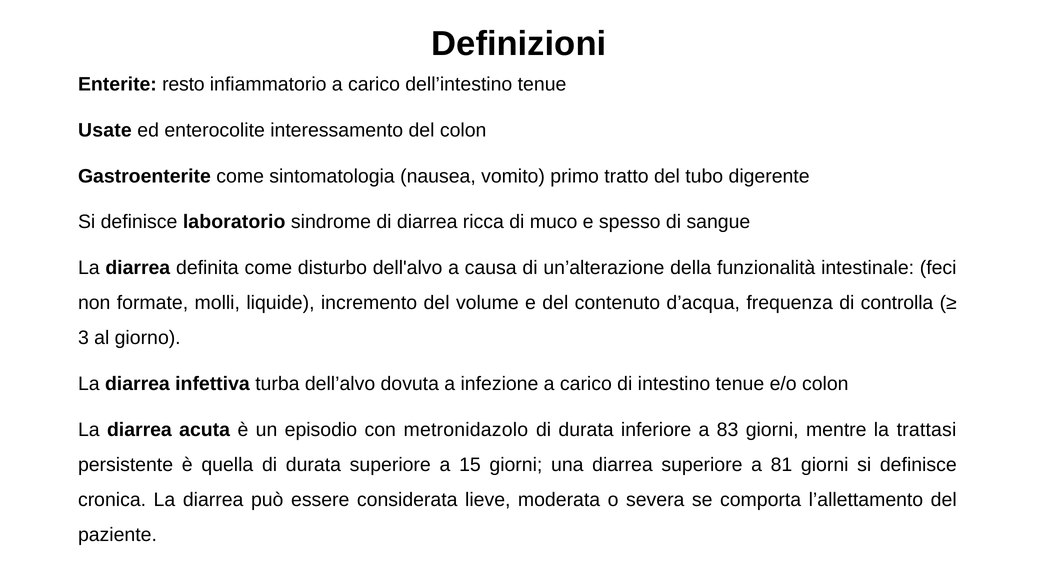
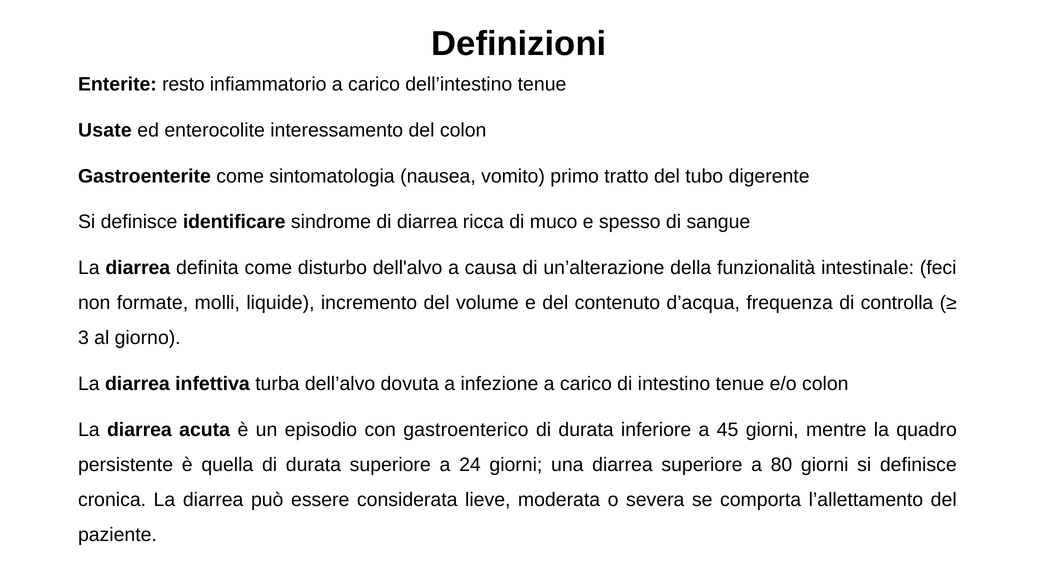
laboratorio: laboratorio -> identificare
metronidazolo: metronidazolo -> gastroenterico
83: 83 -> 45
trattasi: trattasi -> quadro
15: 15 -> 24
81: 81 -> 80
